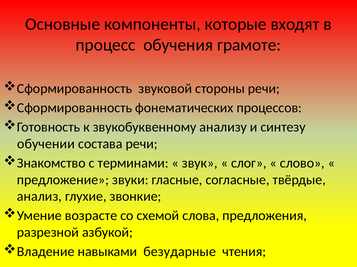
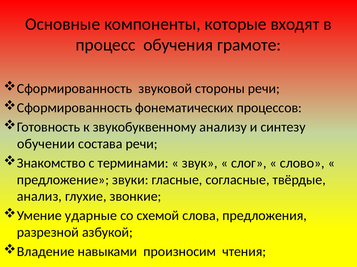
возрасте: возрасте -> ударные
безударные: безударные -> произносим
